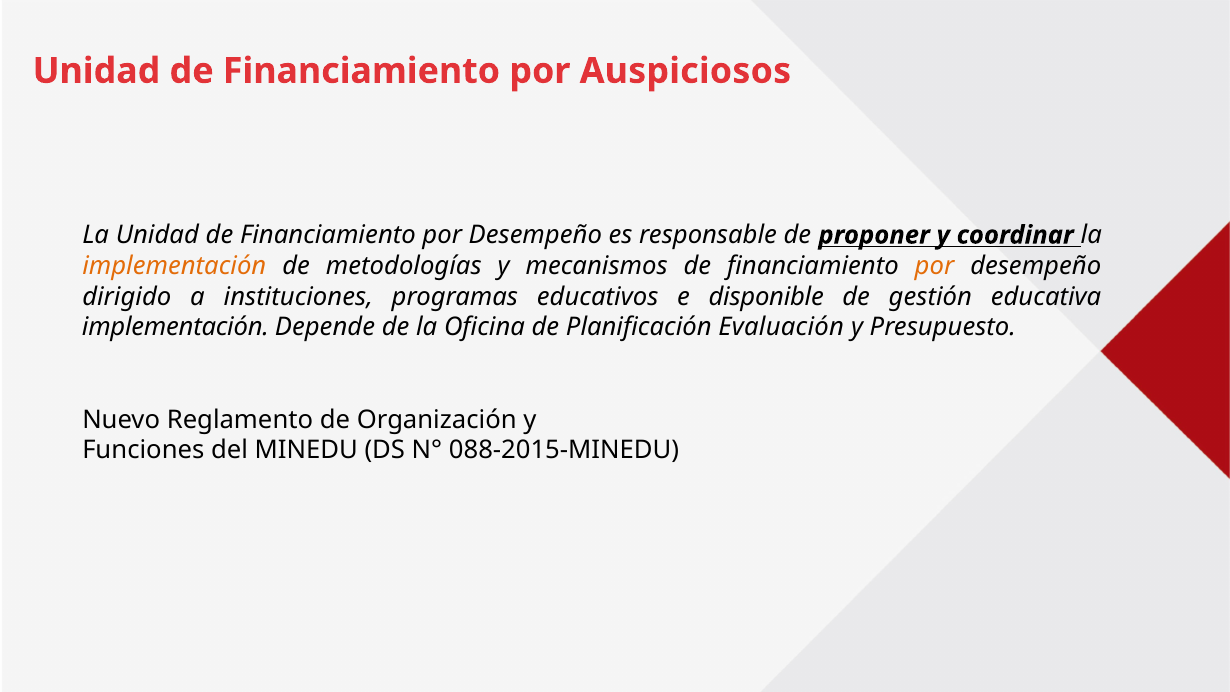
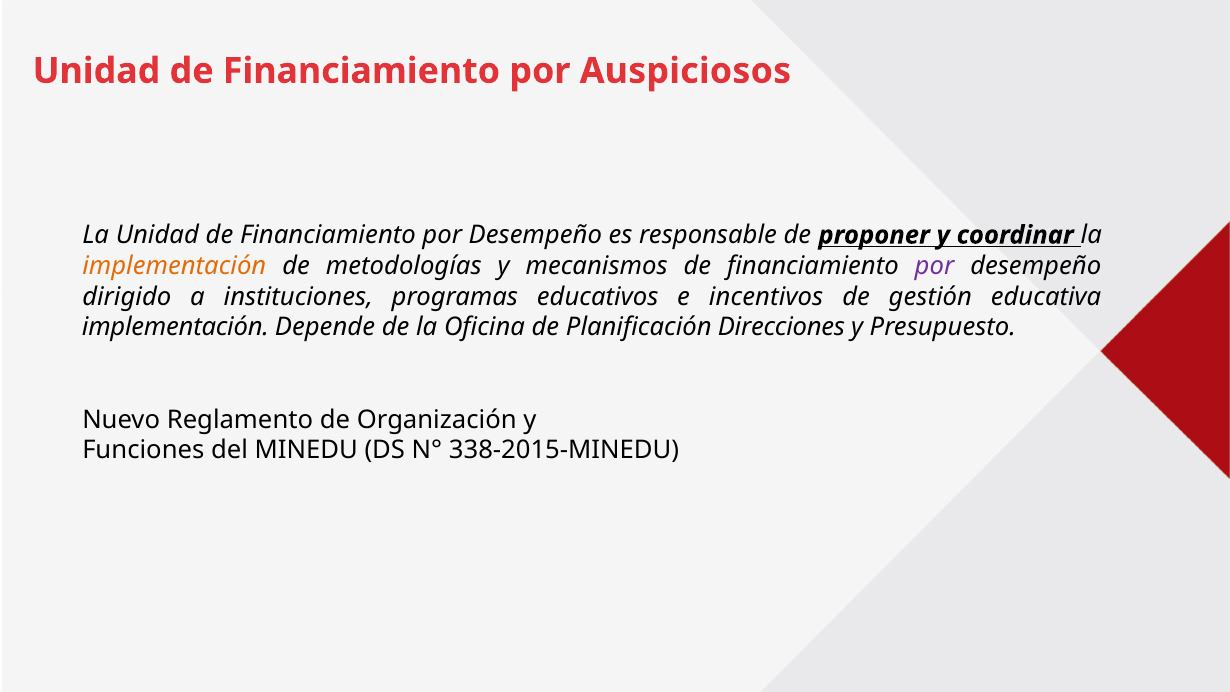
por at (934, 266) colour: orange -> purple
disponible: disponible -> incentivos
Evaluación: Evaluación -> Direcciones
088-2015-MINEDU: 088-2015-MINEDU -> 338-2015-MINEDU
